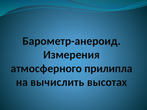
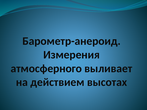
прилипла: прилипла -> выливает
вычислить: вычислить -> действием
